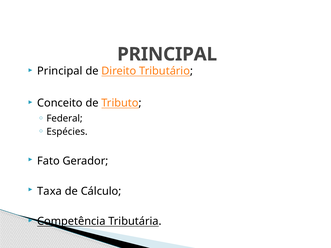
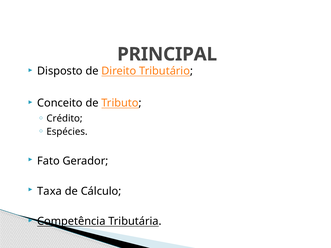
Principal at (60, 71): Principal -> Disposto
Federal: Federal -> Crédito
